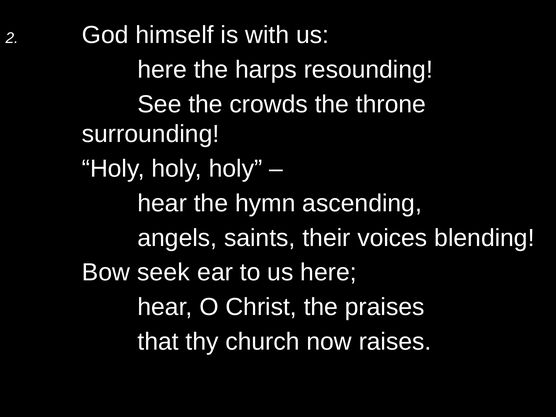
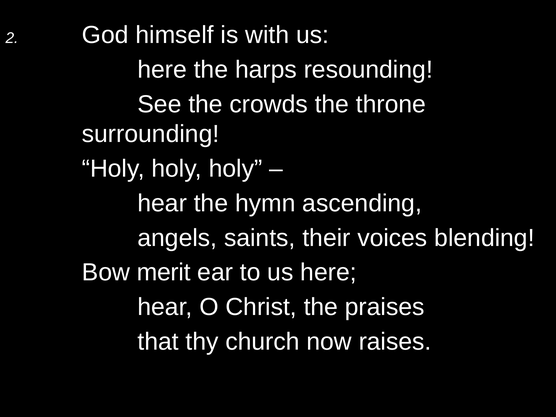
seek: seek -> merit
